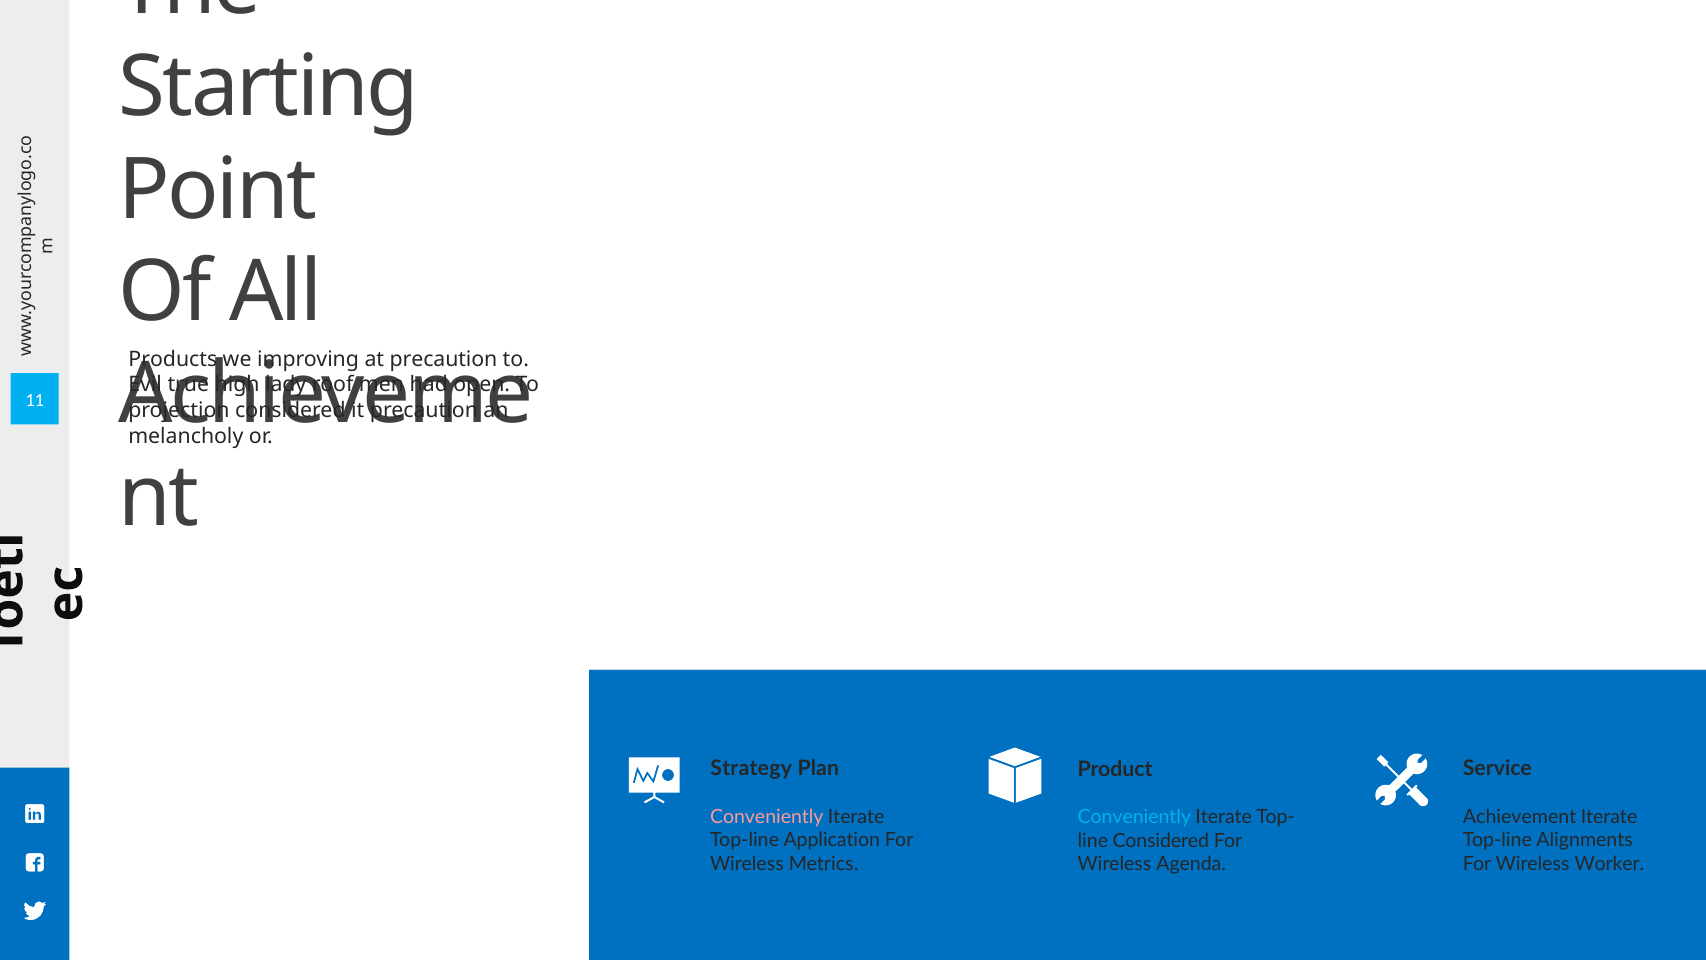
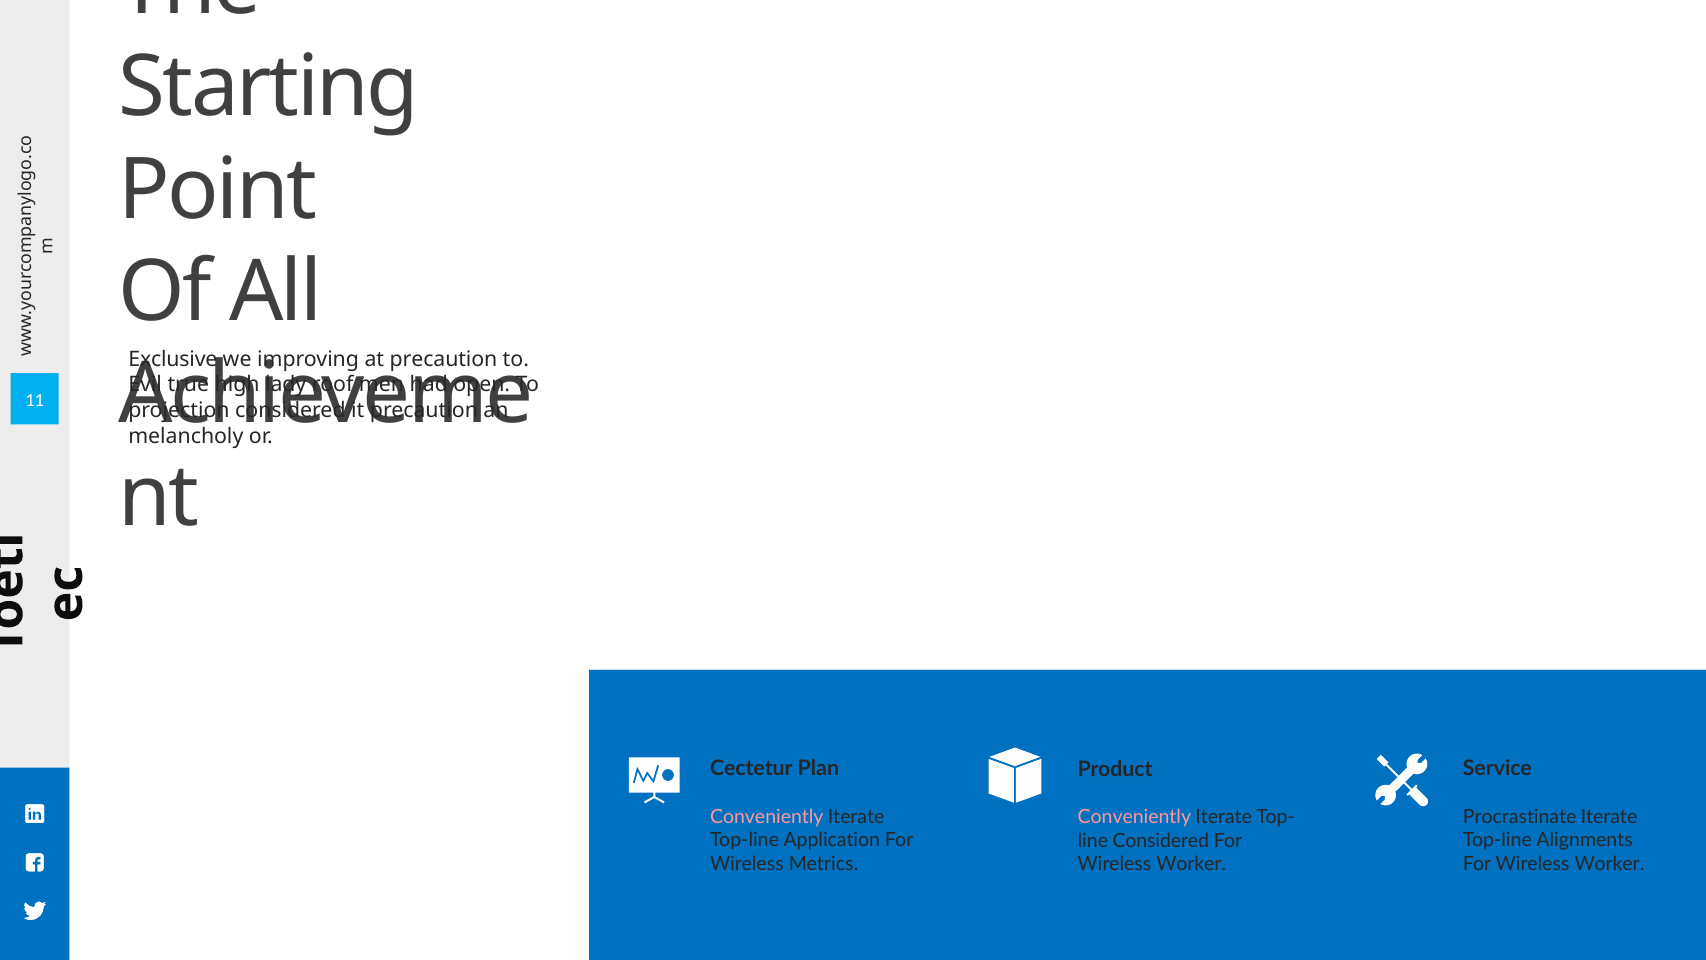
Products: Products -> Exclusive
Strategy: Strategy -> Cectetur
Achievement: Achievement -> Procrastinate
Conveniently at (1134, 817) colour: light blue -> pink
Agenda at (1191, 864): Agenda -> Worker
